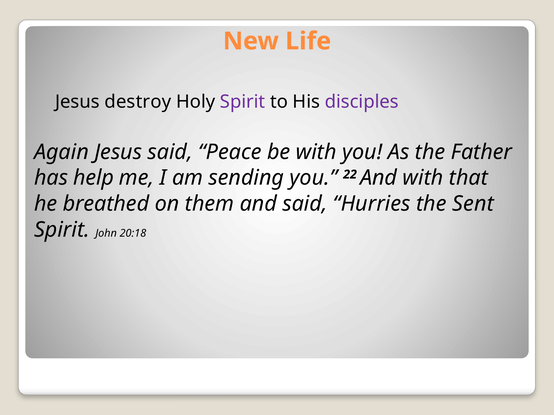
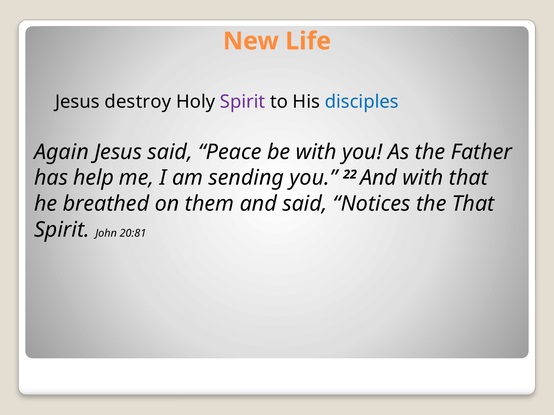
disciples colour: purple -> blue
Hurries: Hurries -> Notices
the Sent: Sent -> That
20:18: 20:18 -> 20:81
